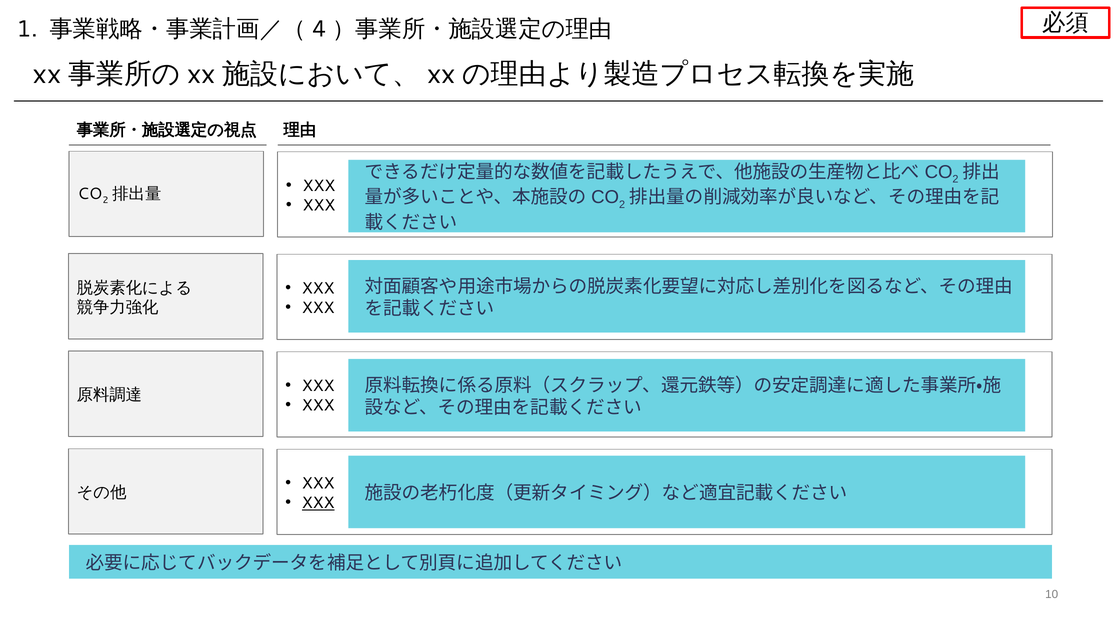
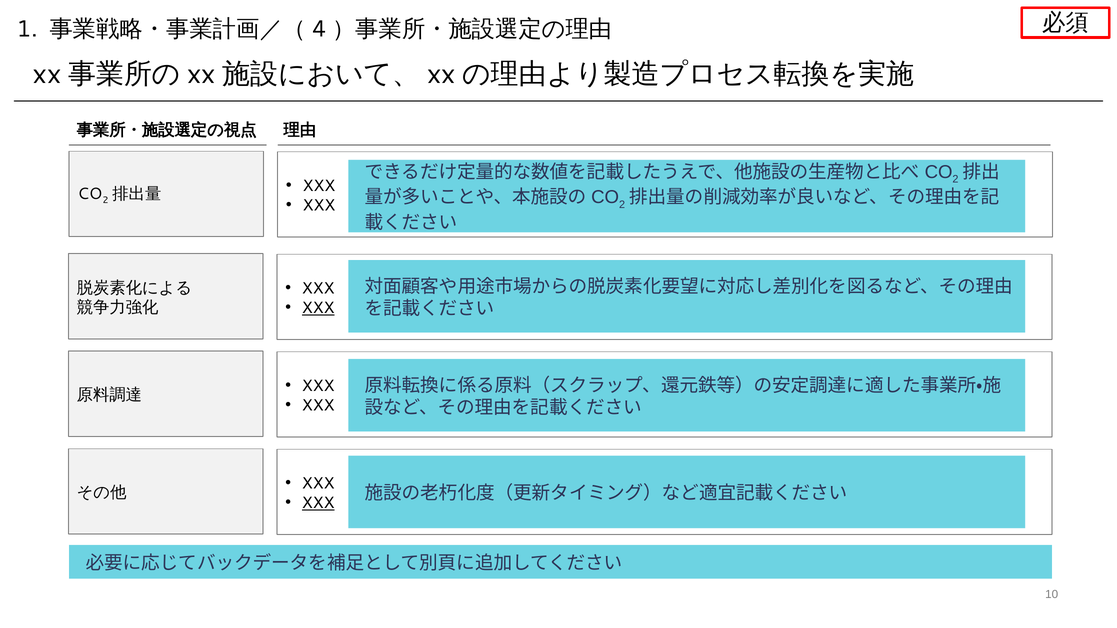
XXX at (318, 308) underline: none -> present
